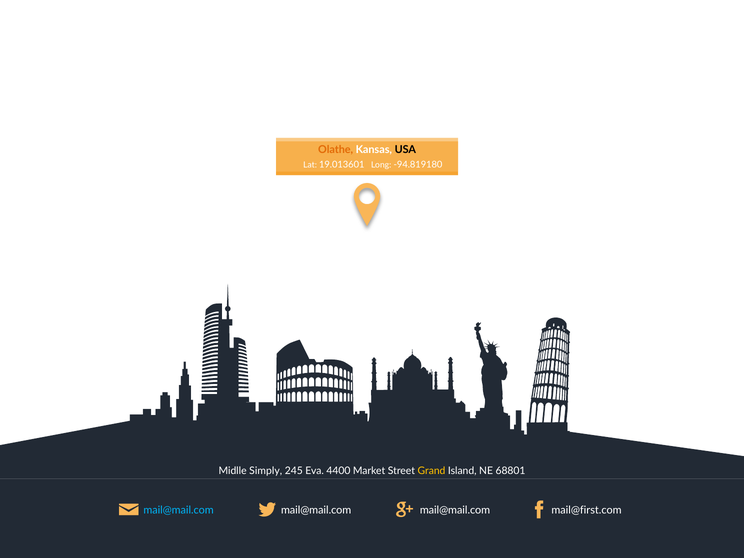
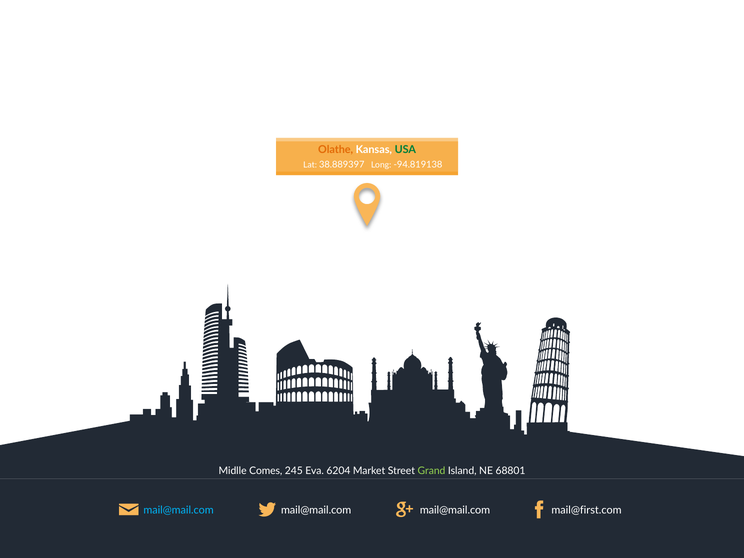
USA colour: black -> green
19.013601: 19.013601 -> 38.889397
-94.819180: -94.819180 -> -94.819138
Simply: Simply -> Comes
4400: 4400 -> 6204
Grand colour: yellow -> light green
